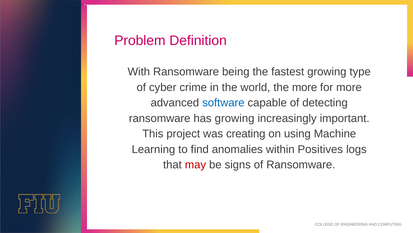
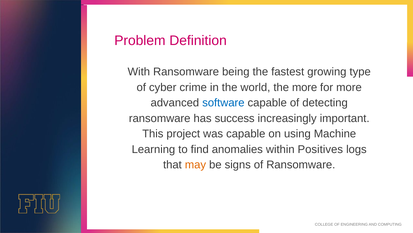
has growing: growing -> success
was creating: creating -> capable
may colour: red -> orange
